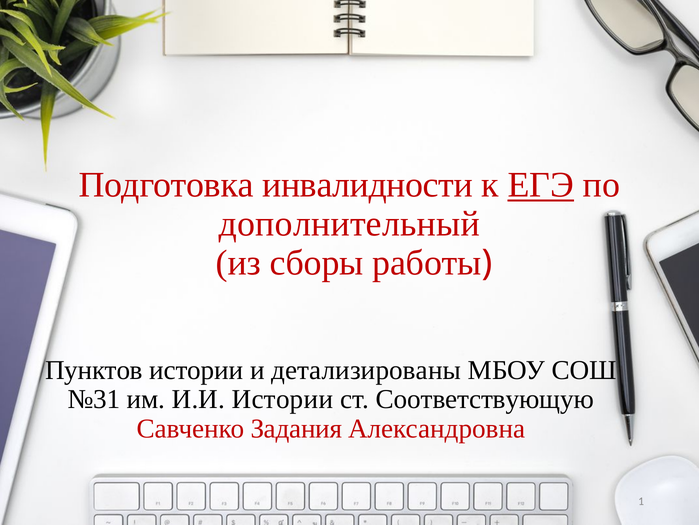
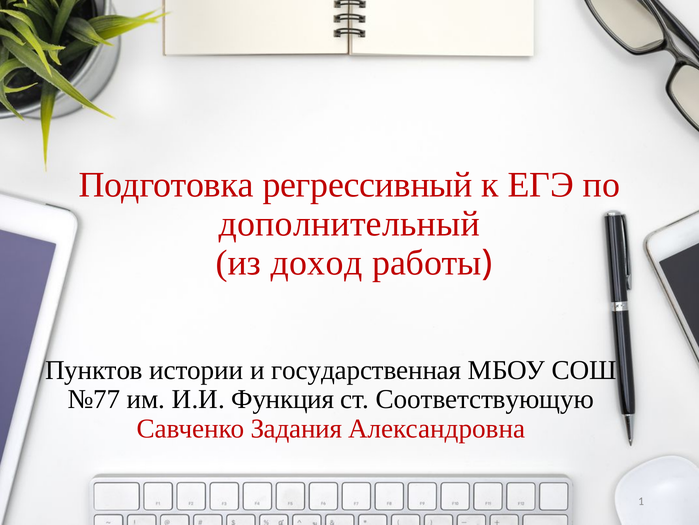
инвалидности: инвалидности -> регрессивный
ЕГЭ underline: present -> none
сборы: сборы -> доход
детализированы: детализированы -> государственная
№31: №31 -> №77
И.И Истории: Истории -> Функция
